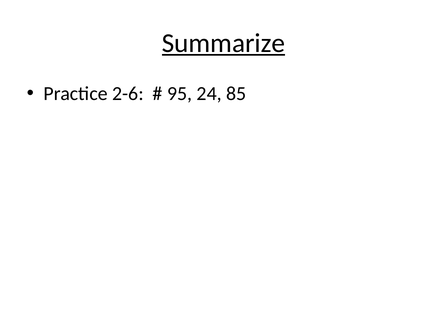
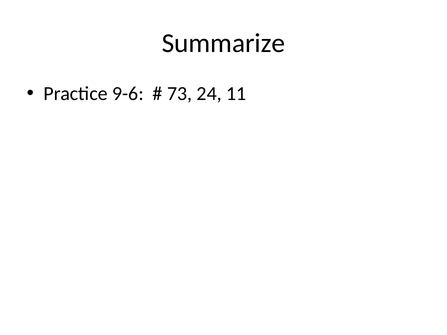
Summarize underline: present -> none
2-6: 2-6 -> 9-6
95: 95 -> 73
85: 85 -> 11
